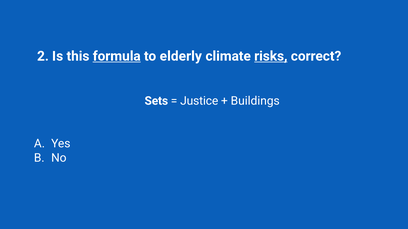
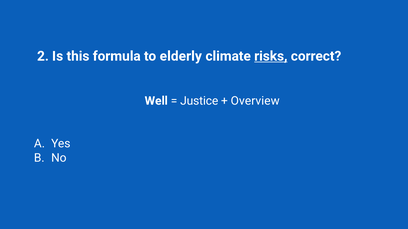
formula underline: present -> none
Sets: Sets -> Well
Buildings: Buildings -> Overview
